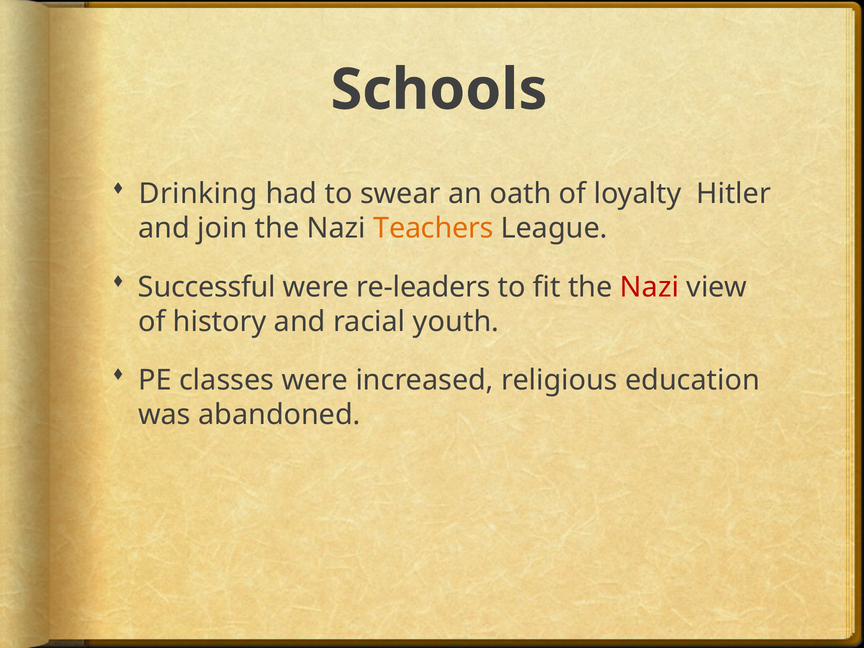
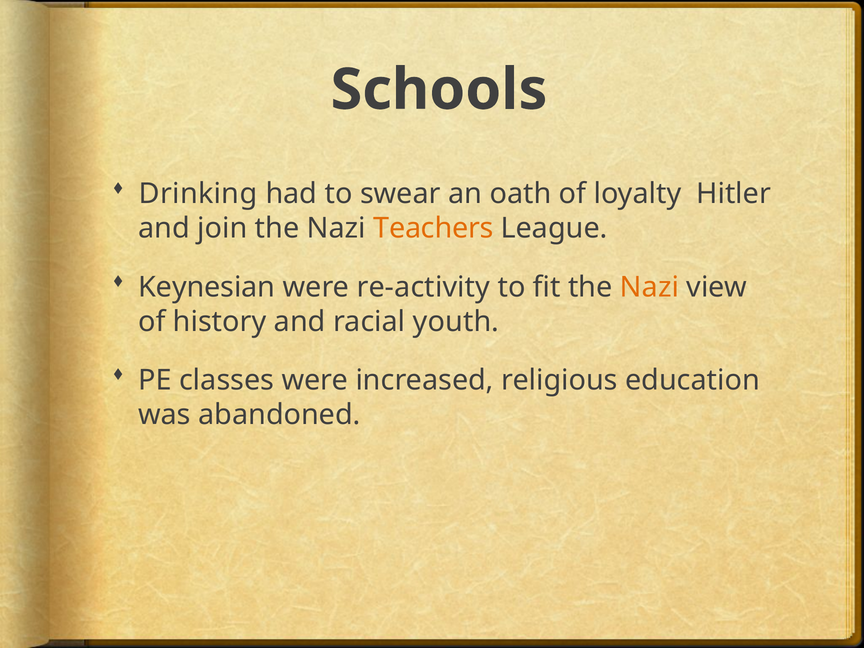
Successful: Successful -> Keynesian
re-leaders: re-leaders -> re-activity
Nazi at (649, 287) colour: red -> orange
